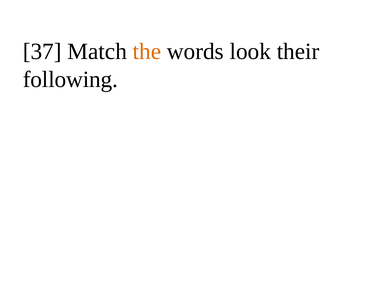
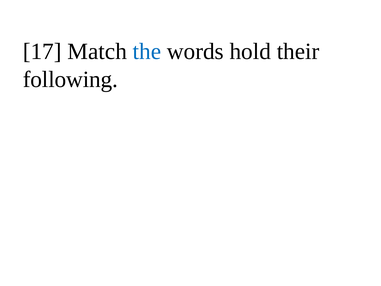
37: 37 -> 17
the colour: orange -> blue
look: look -> hold
